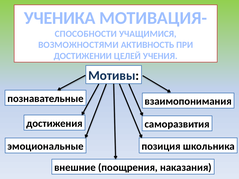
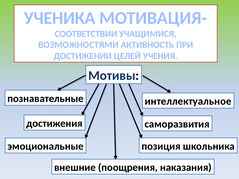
СПОСОБНОСТИ: СПОСОБНОСТИ -> СООТВЕТСТВИИ
взаимопонимания: взаимопонимания -> интеллектуальное
